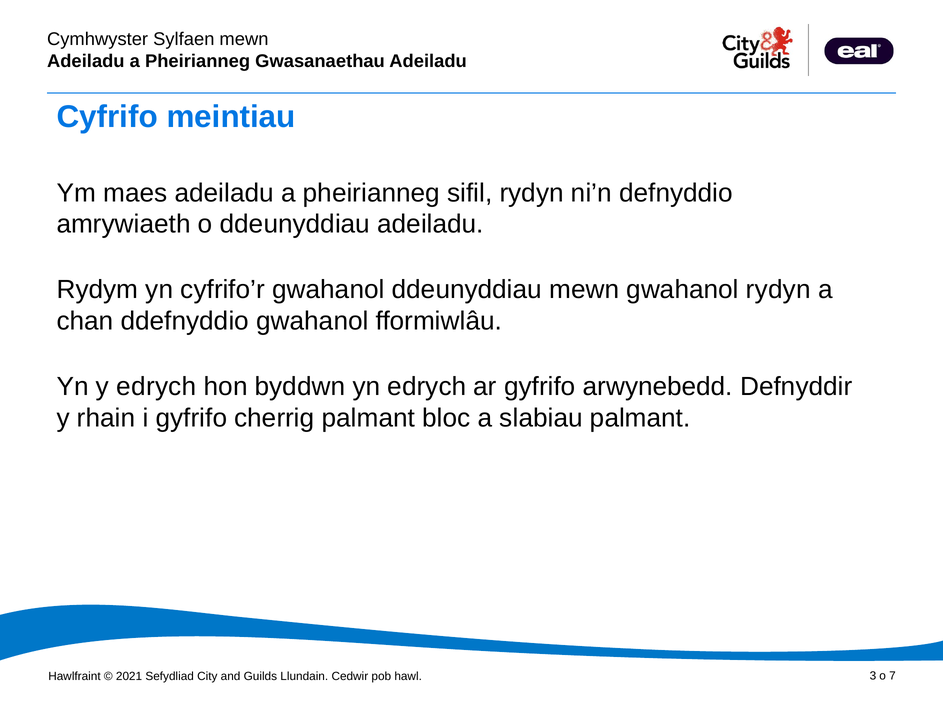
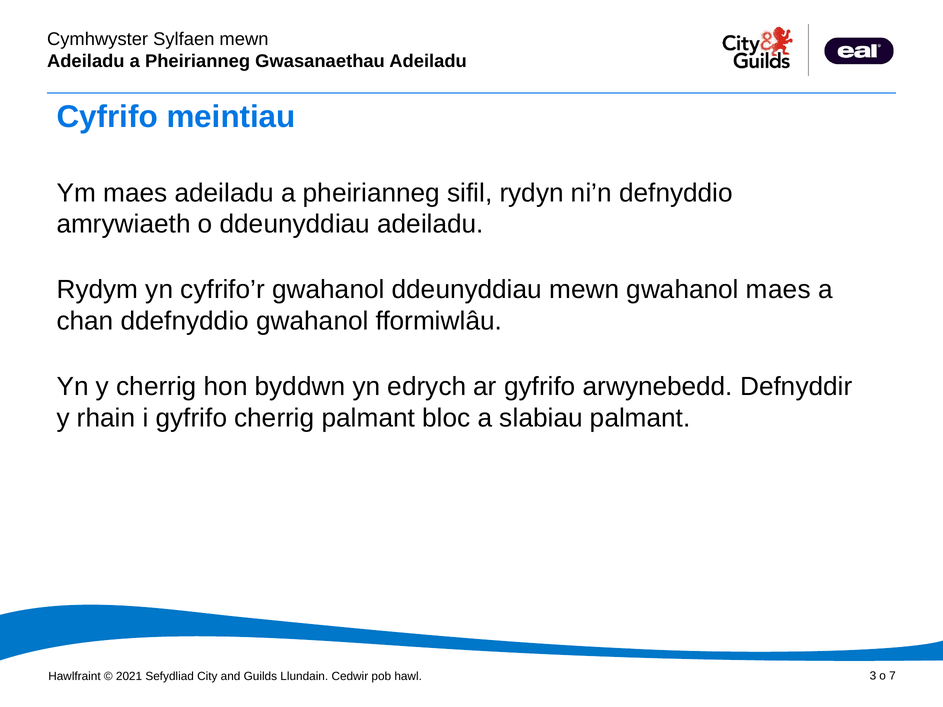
gwahanol rydyn: rydyn -> maes
y edrych: edrych -> cherrig
